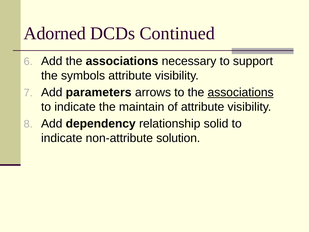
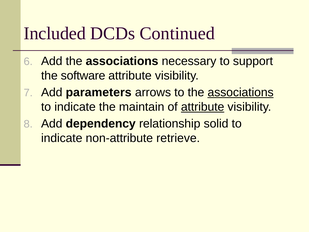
Adorned: Adorned -> Included
symbols: symbols -> software
attribute at (203, 107) underline: none -> present
solution: solution -> retrieve
